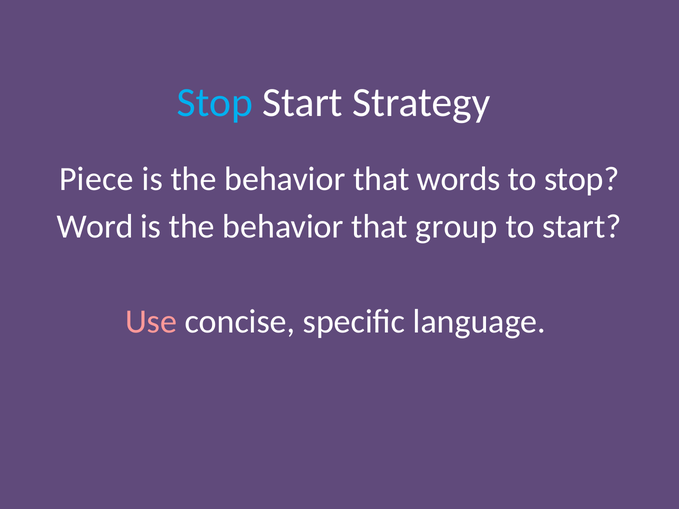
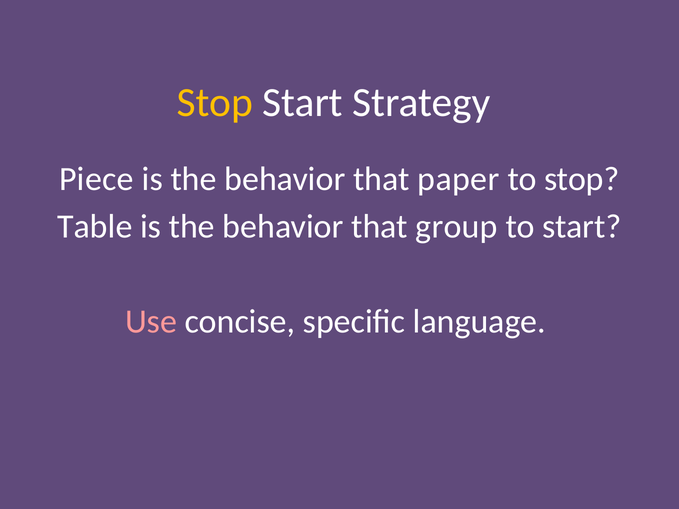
Stop at (215, 103) colour: light blue -> yellow
words: words -> paper
Word: Word -> Table
